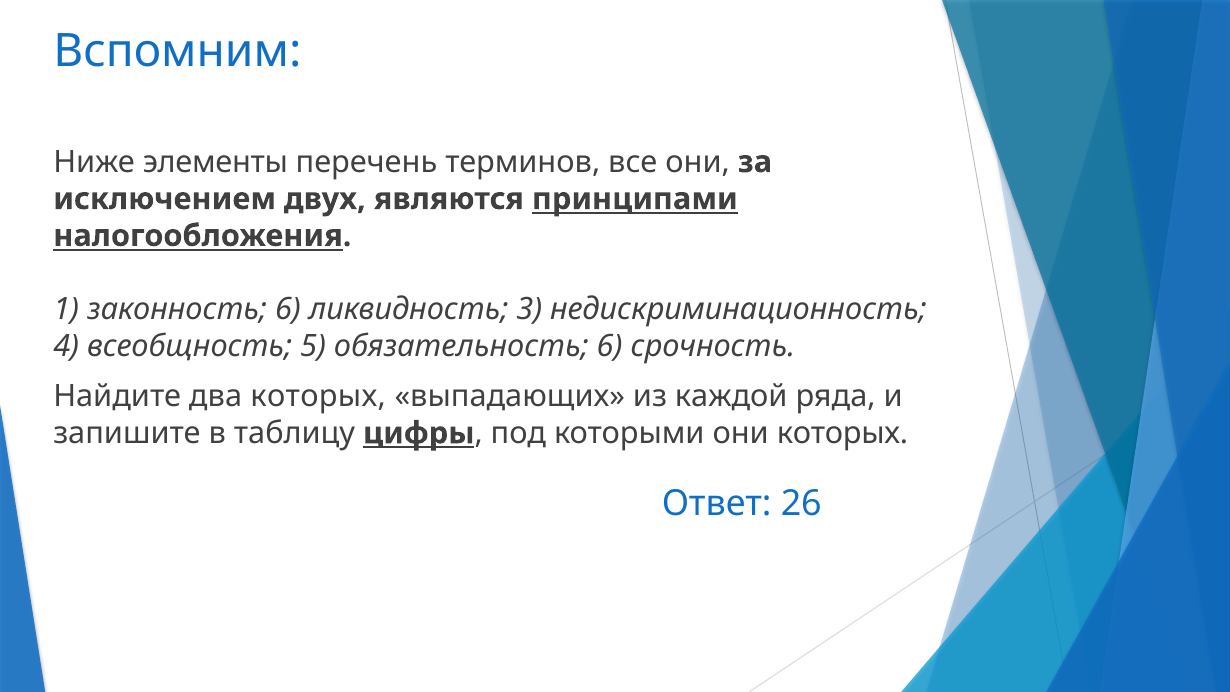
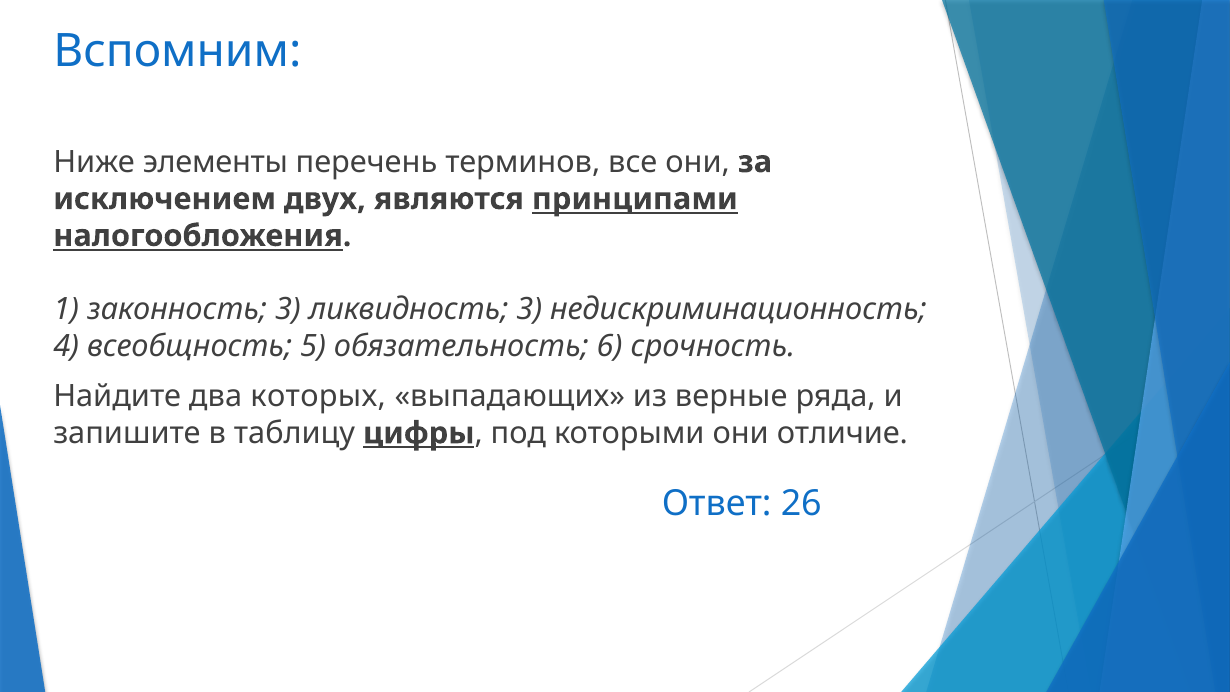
законность 6: 6 -> 3
каждой: каждой -> верные
они которых: которых -> отличие
